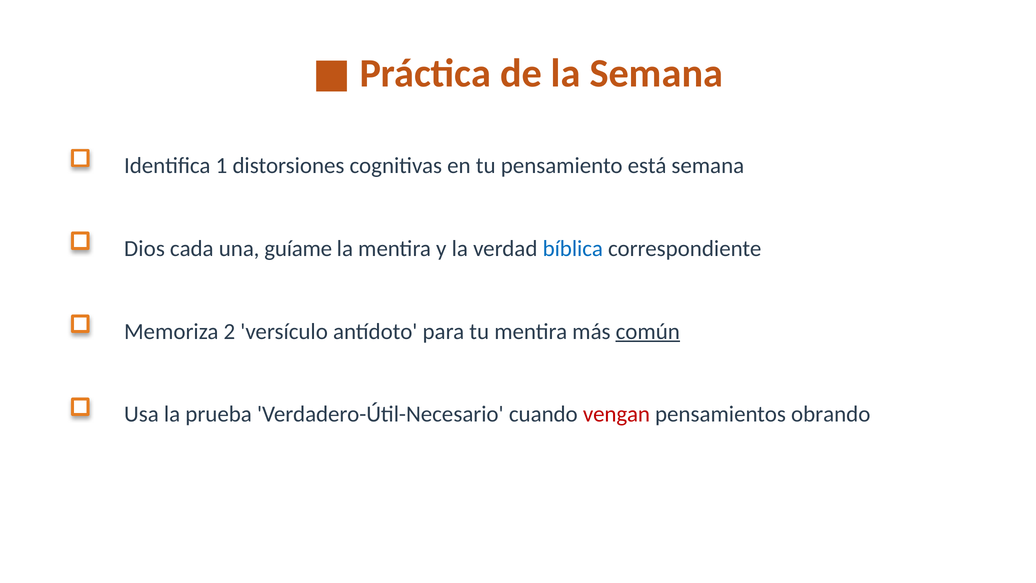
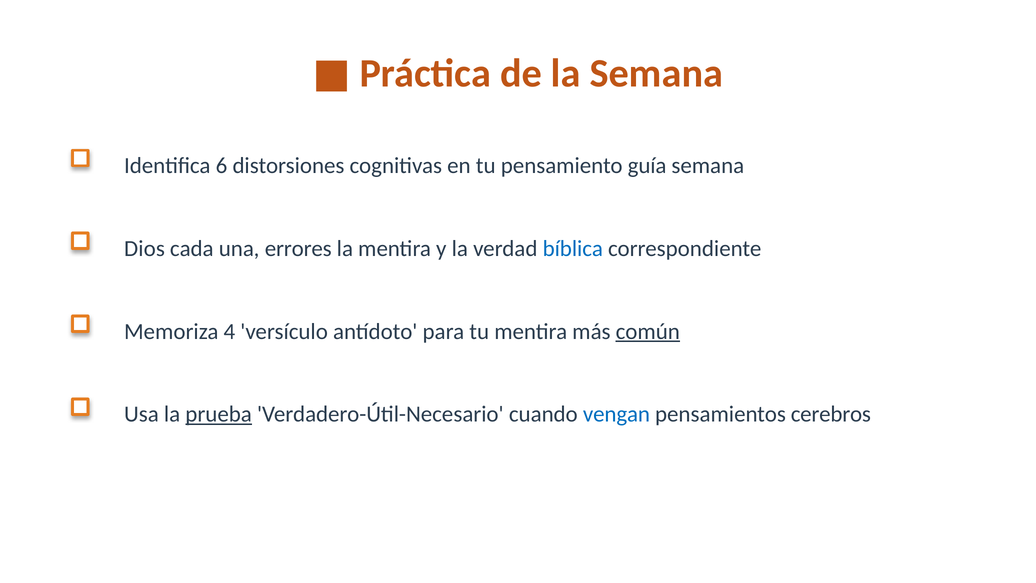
1: 1 -> 6
está: está -> guía
guíame: guíame -> errores
2: 2 -> 4
prueba underline: none -> present
vengan colour: red -> blue
obrando: obrando -> cerebros
